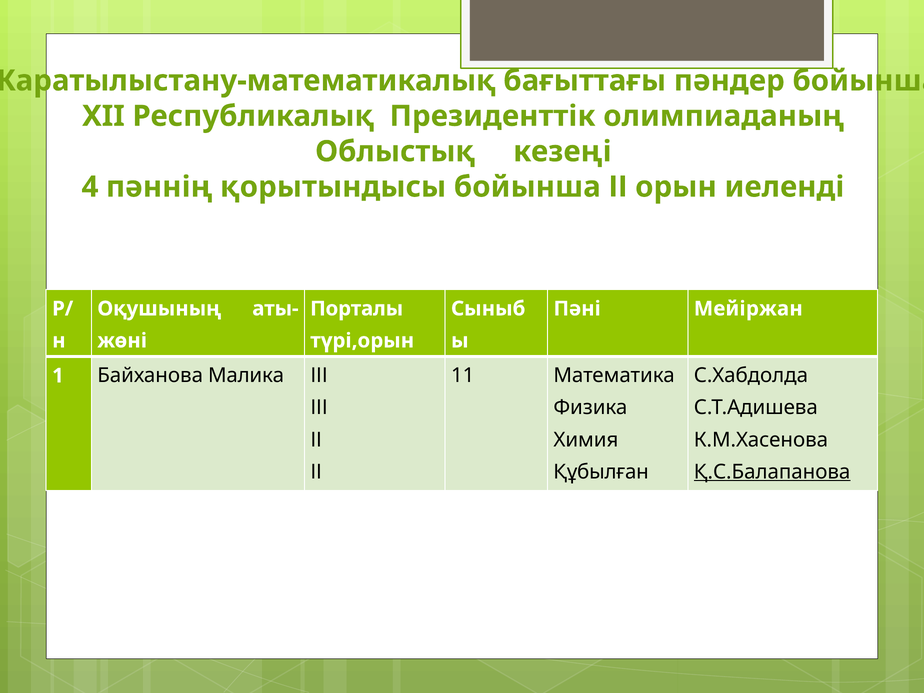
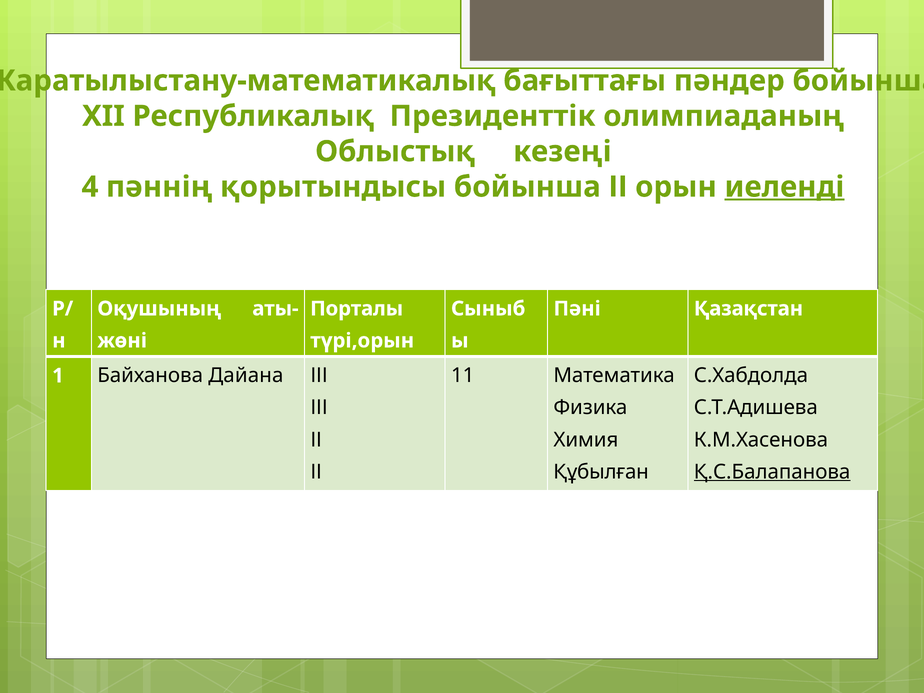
иеленді underline: none -> present
Мейіржан: Мейіржан -> Қазақстан
Малика: Малика -> Дайана
